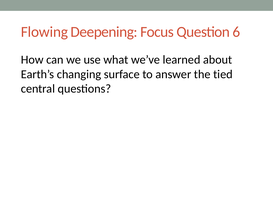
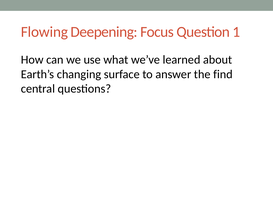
6: 6 -> 1
tied: tied -> find
